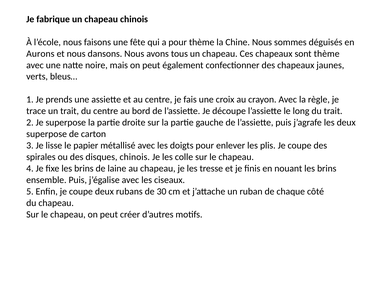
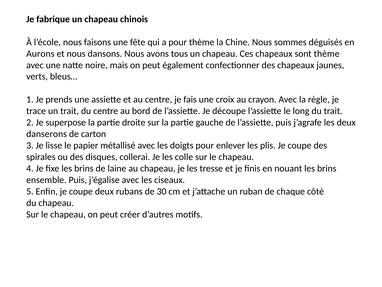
superpose at (47, 134): superpose -> danserons
disques chinois: chinois -> collerai
